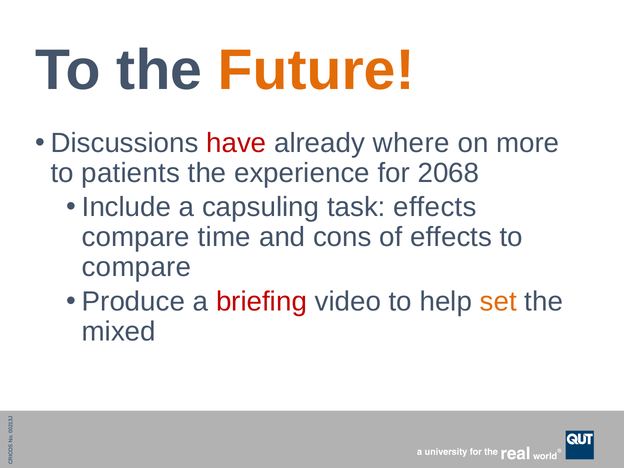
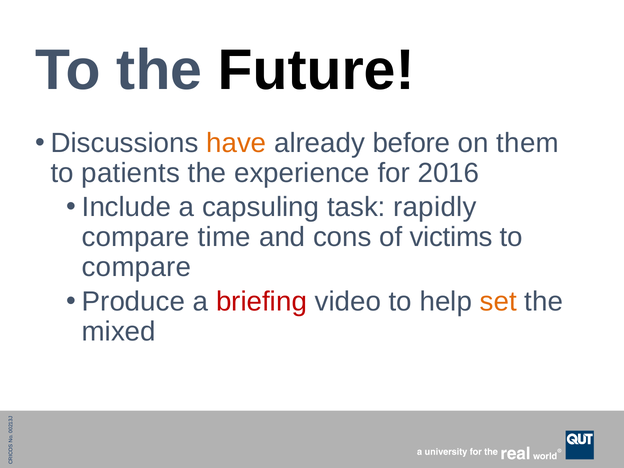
Future colour: orange -> black
have colour: red -> orange
where: where -> before
more: more -> them
2068: 2068 -> 2016
task effects: effects -> rapidly
of effects: effects -> victims
